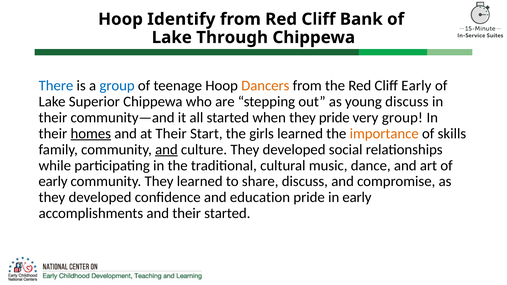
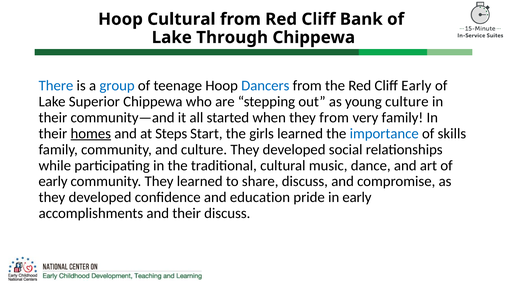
Hoop Identify: Identify -> Cultural
Dancers colour: orange -> blue
young discuss: discuss -> culture
they pride: pride -> from
very group: group -> family
at Their: Their -> Steps
importance colour: orange -> blue
and at (166, 150) underline: present -> none
their started: started -> discuss
